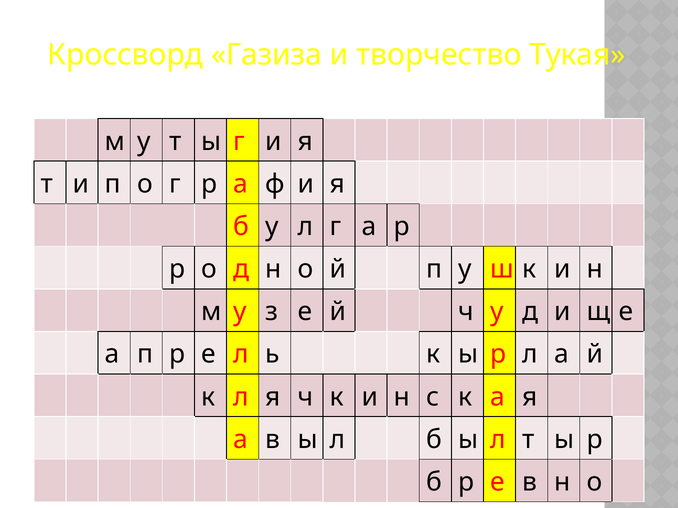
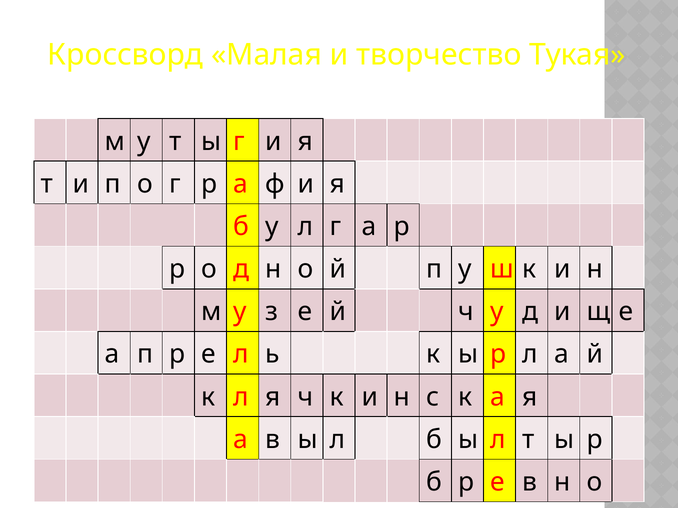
Газиза: Газиза -> Малая
